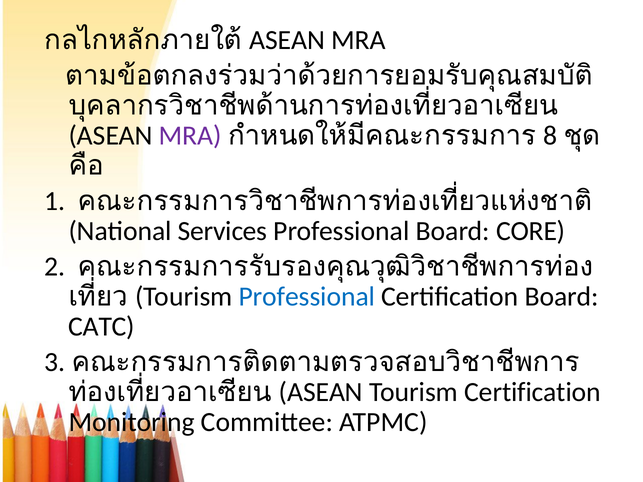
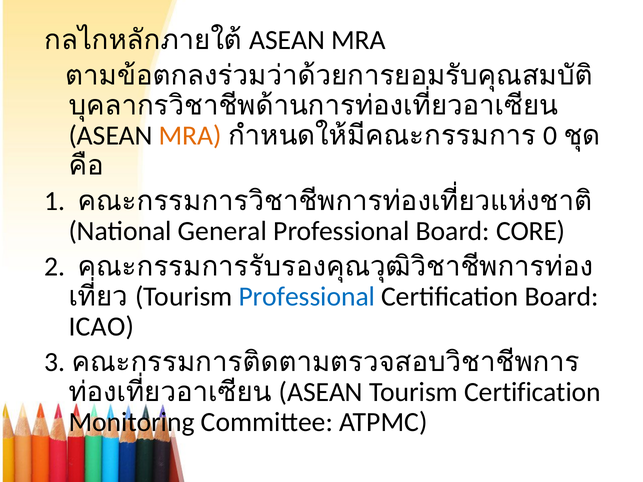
MRA at (190, 136) colour: purple -> orange
8: 8 -> 0
Services: Services -> General
CATC: CATC -> ICAO
